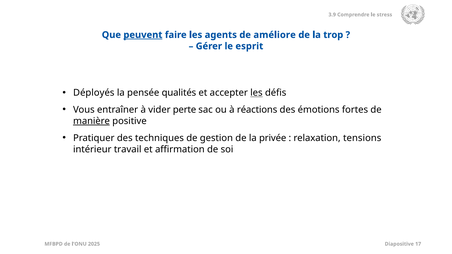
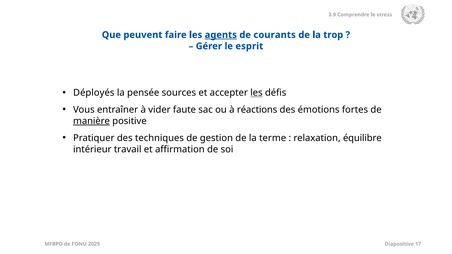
peuvent underline: present -> none
agents underline: none -> present
améliore: améliore -> courants
qualités: qualités -> sources
perte: perte -> faute
privée: privée -> terme
tensions: tensions -> équilibre
